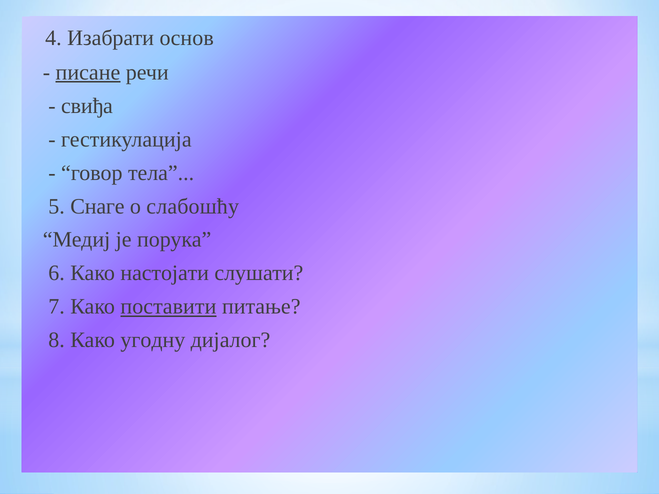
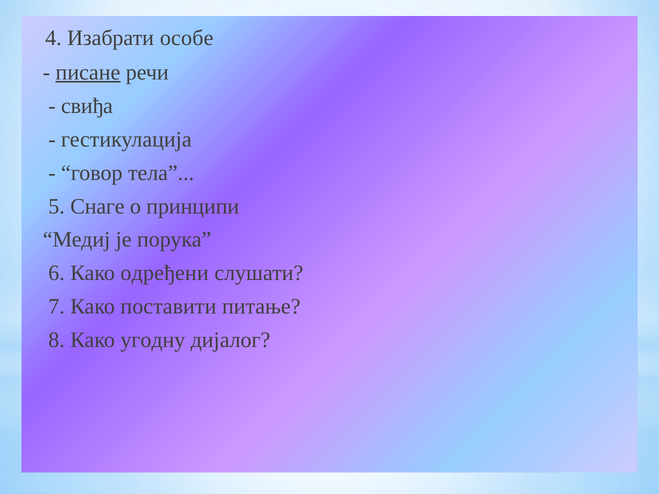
основ: основ -> особе
слабошћу: слабошћу -> принципи
настојати: настојати -> одређени
поставити underline: present -> none
